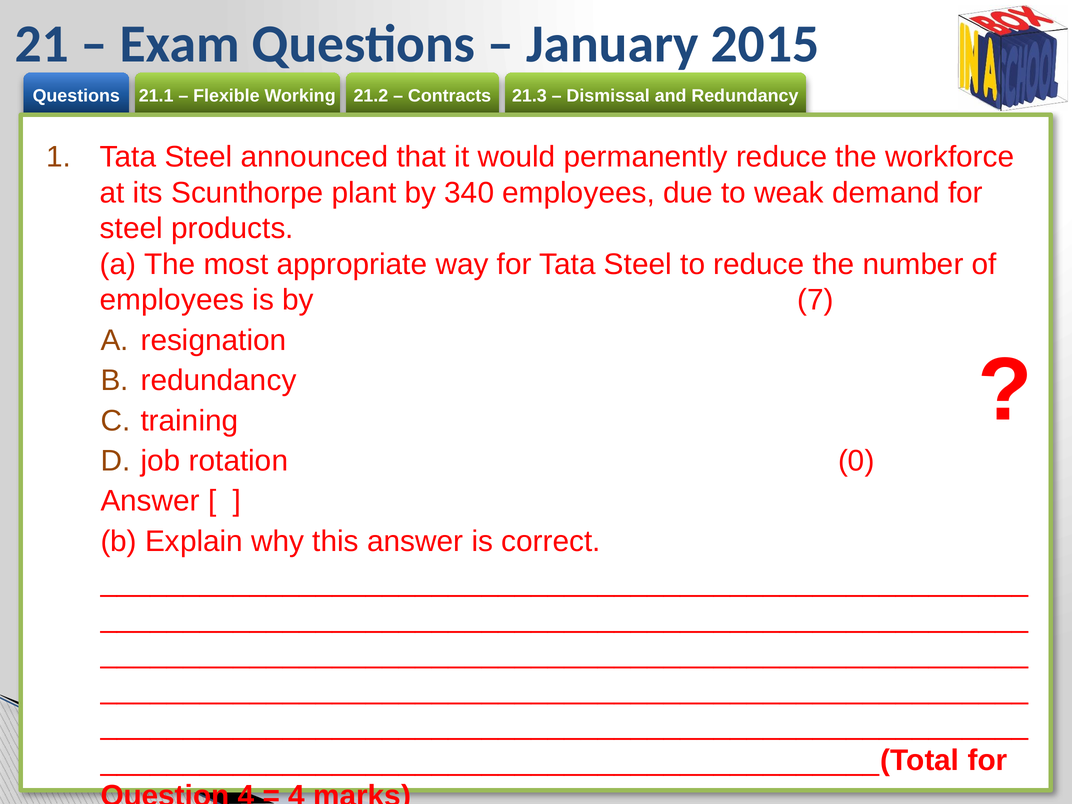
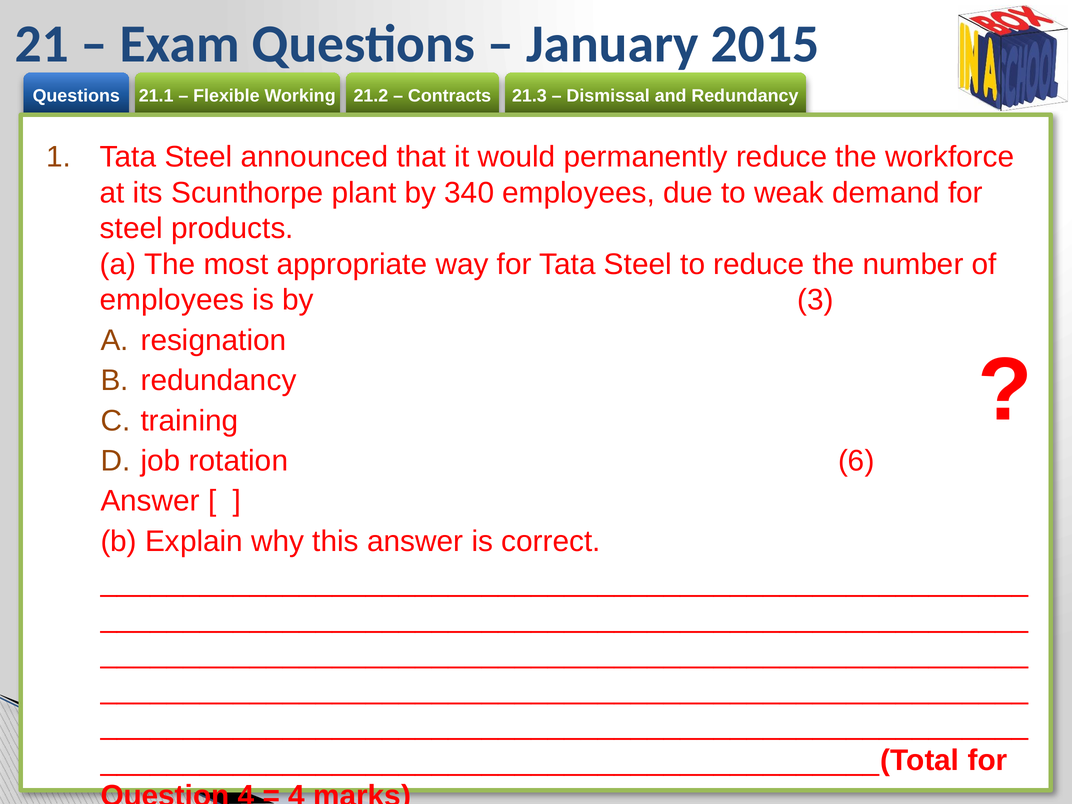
7: 7 -> 3
0: 0 -> 6
